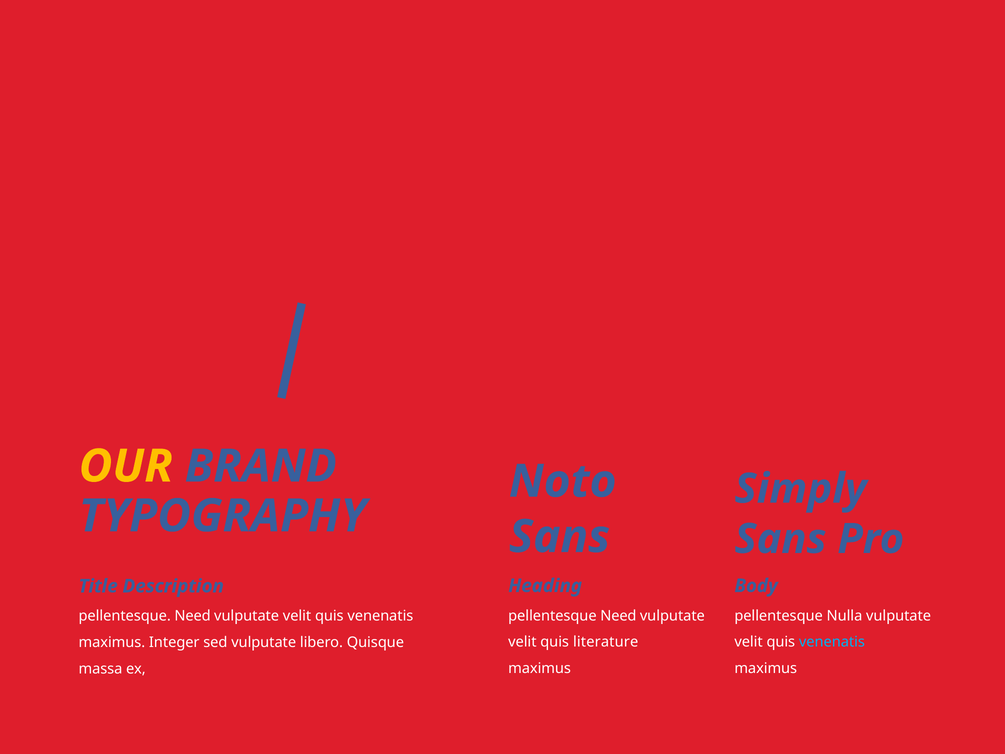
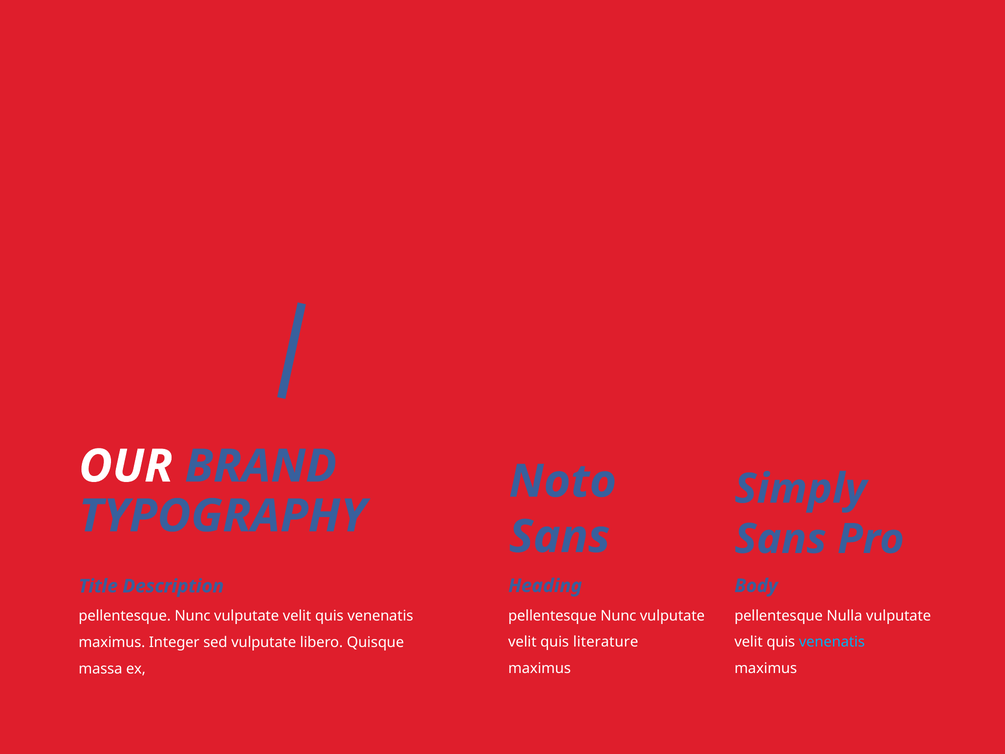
OUR colour: yellow -> white
Need at (618, 616): Need -> Nunc
Need at (193, 616): Need -> Nunc
